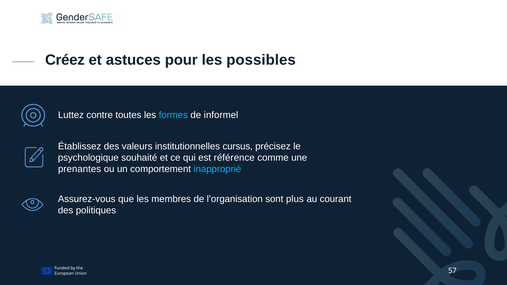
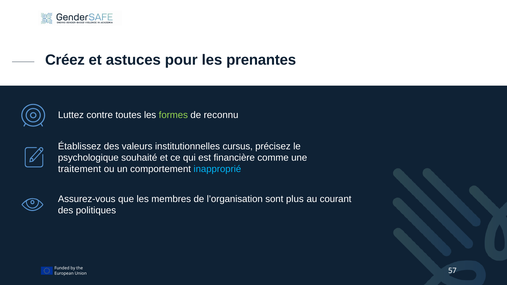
possibles: possibles -> prenantes
formes colour: light blue -> light green
informel: informel -> reconnu
référence: référence -> financière
prenantes: prenantes -> traitement
